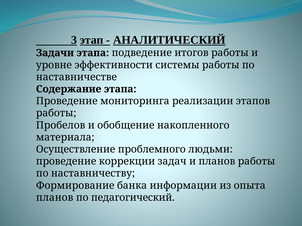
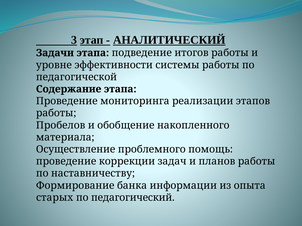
наставничестве: наставничестве -> педагогической
людьми: людьми -> помощь
планов at (55, 198): планов -> старых
